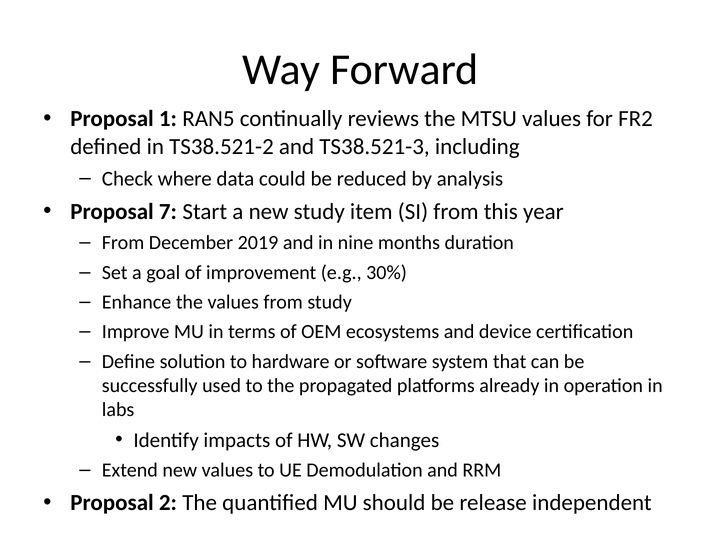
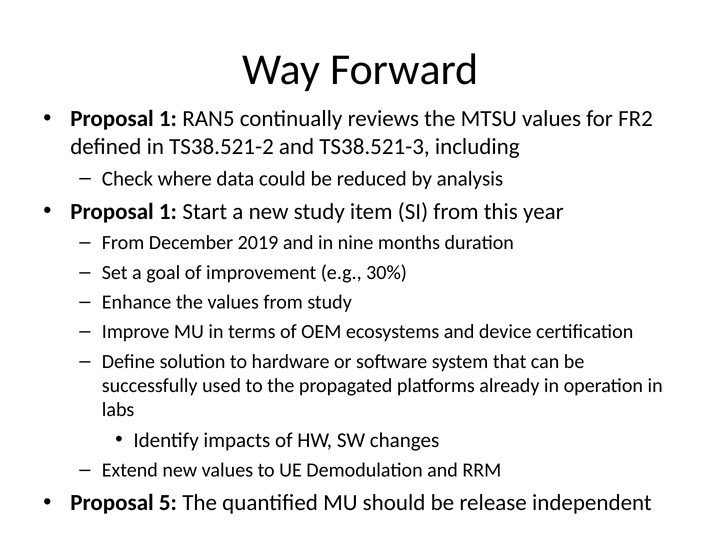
7 at (168, 211): 7 -> 1
2: 2 -> 5
